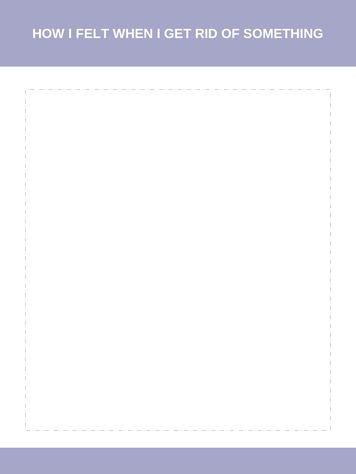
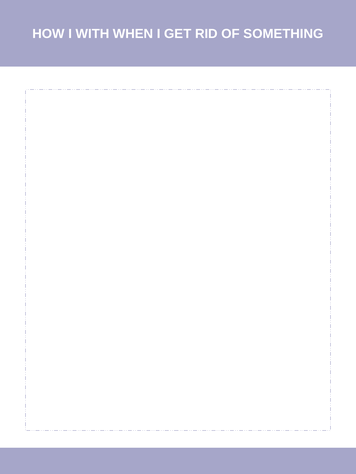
FELT: FELT -> WITH
